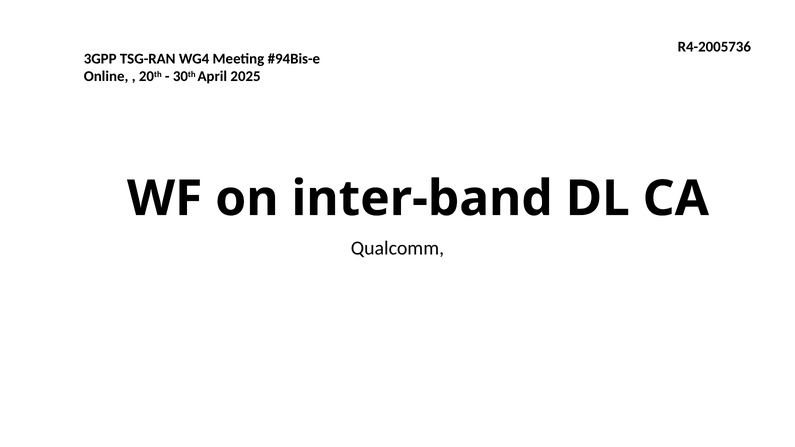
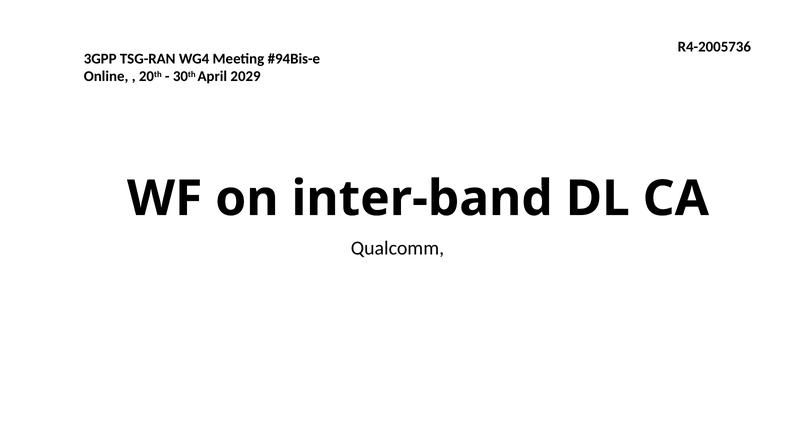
2025: 2025 -> 2029
